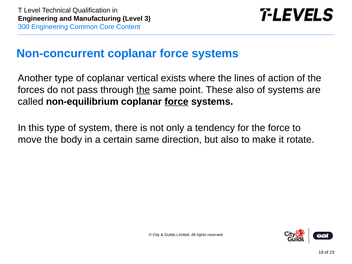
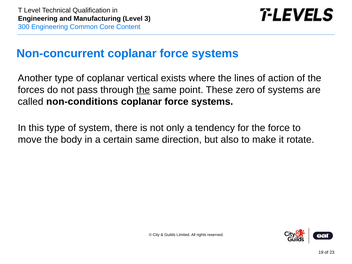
These also: also -> zero
non-equilibrium: non-equilibrium -> non-conditions
force at (177, 102) underline: present -> none
